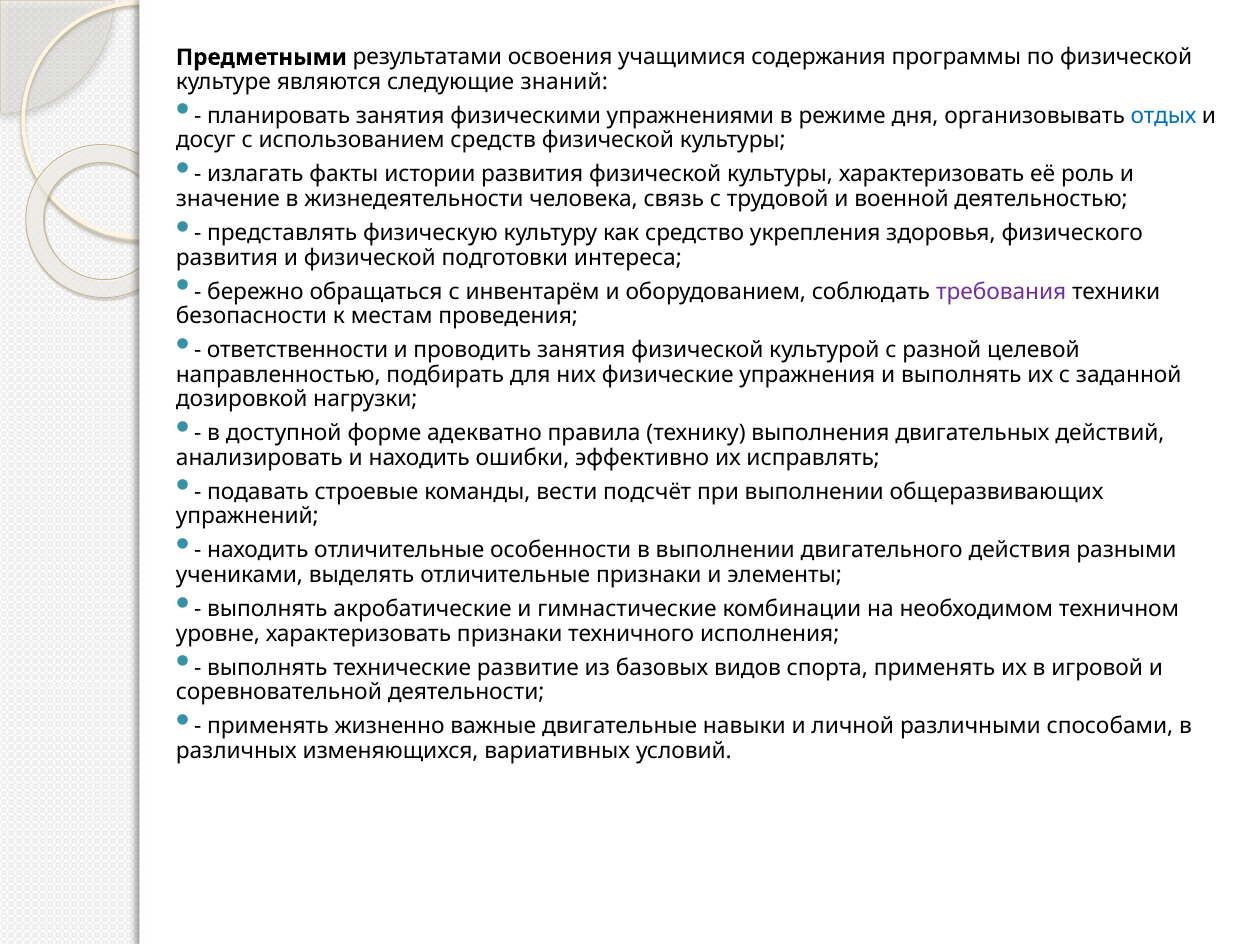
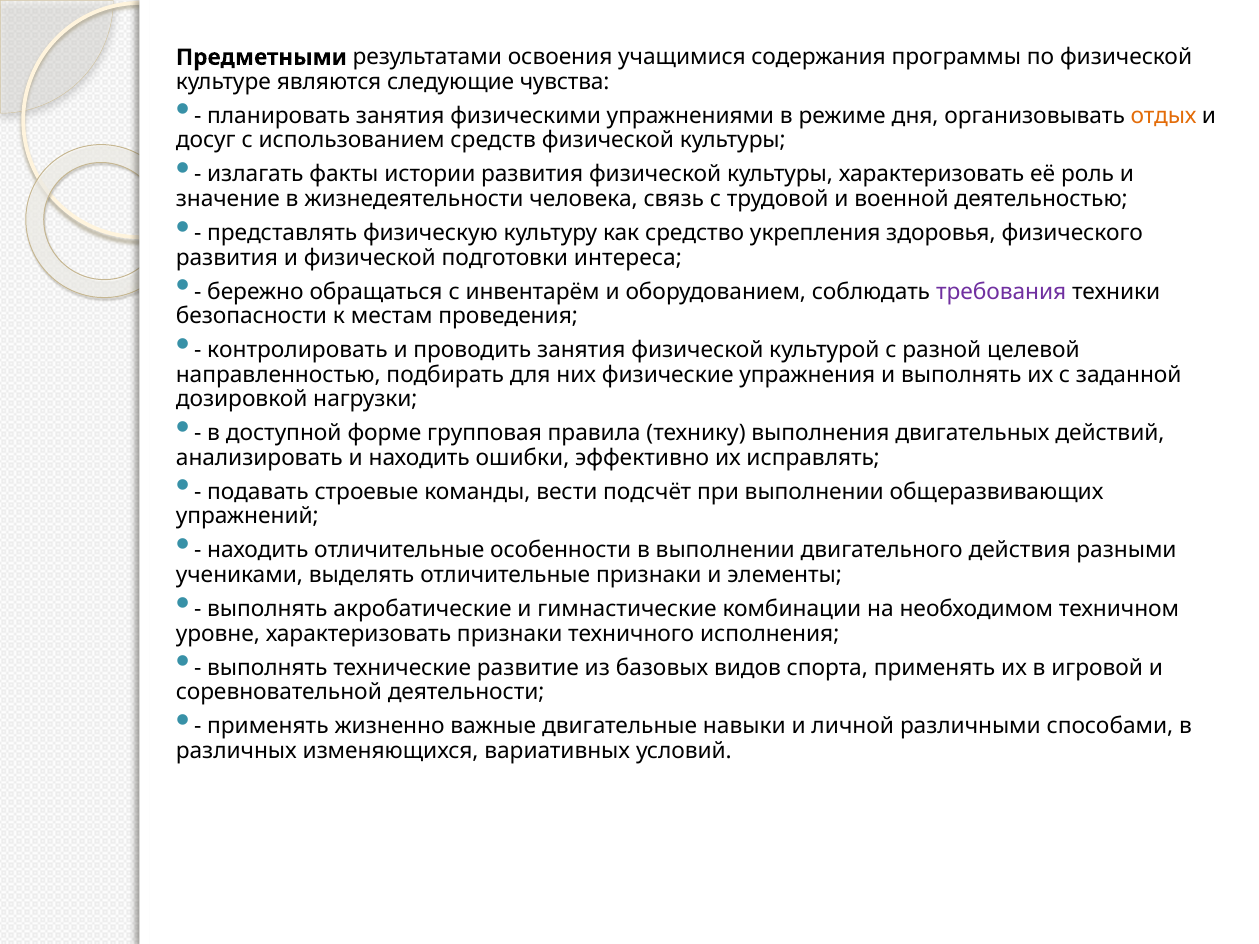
знаний: знаний -> чувства
отдых colour: blue -> orange
ответственности: ответственности -> контролировать
адекватно: адекватно -> групповая
